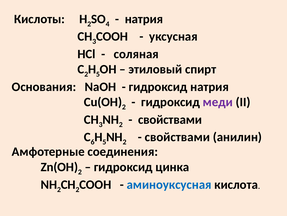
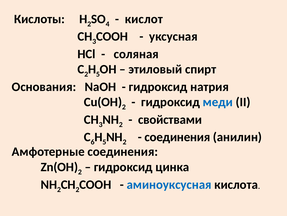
натрия at (144, 19): натрия -> кислот
меди colour: purple -> blue
свойствами at (177, 137): свойствами -> соединения
